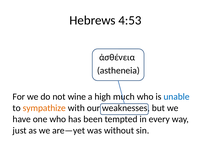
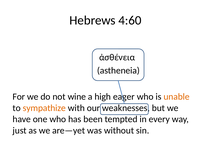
4:53: 4:53 -> 4:60
much: much -> eager
unable colour: blue -> orange
